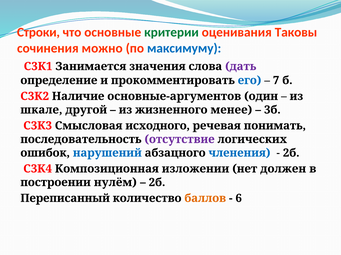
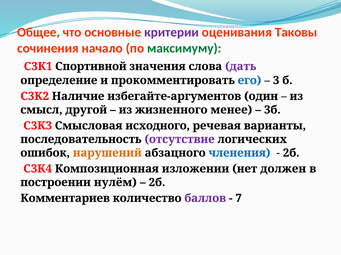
Строки: Строки -> Общее
критерии colour: green -> purple
можно: можно -> начало
максимуму colour: blue -> green
Занимается: Занимается -> Спортивной
7: 7 -> 3
основные-аргументов: основные-аргументов -> избегайте-аргументов
шкале: шкале -> смысл
понимать: понимать -> варианты
нарушений colour: blue -> orange
Переписанный: Переписанный -> Комментариев
баллов colour: orange -> purple
6: 6 -> 7
